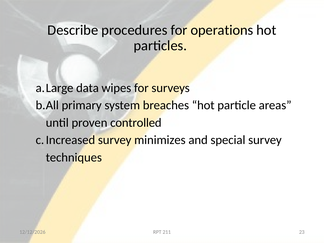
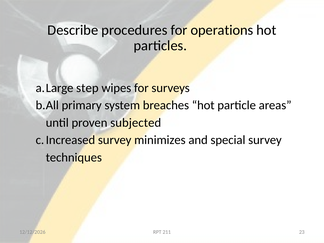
data: data -> step
controlled: controlled -> subjected
